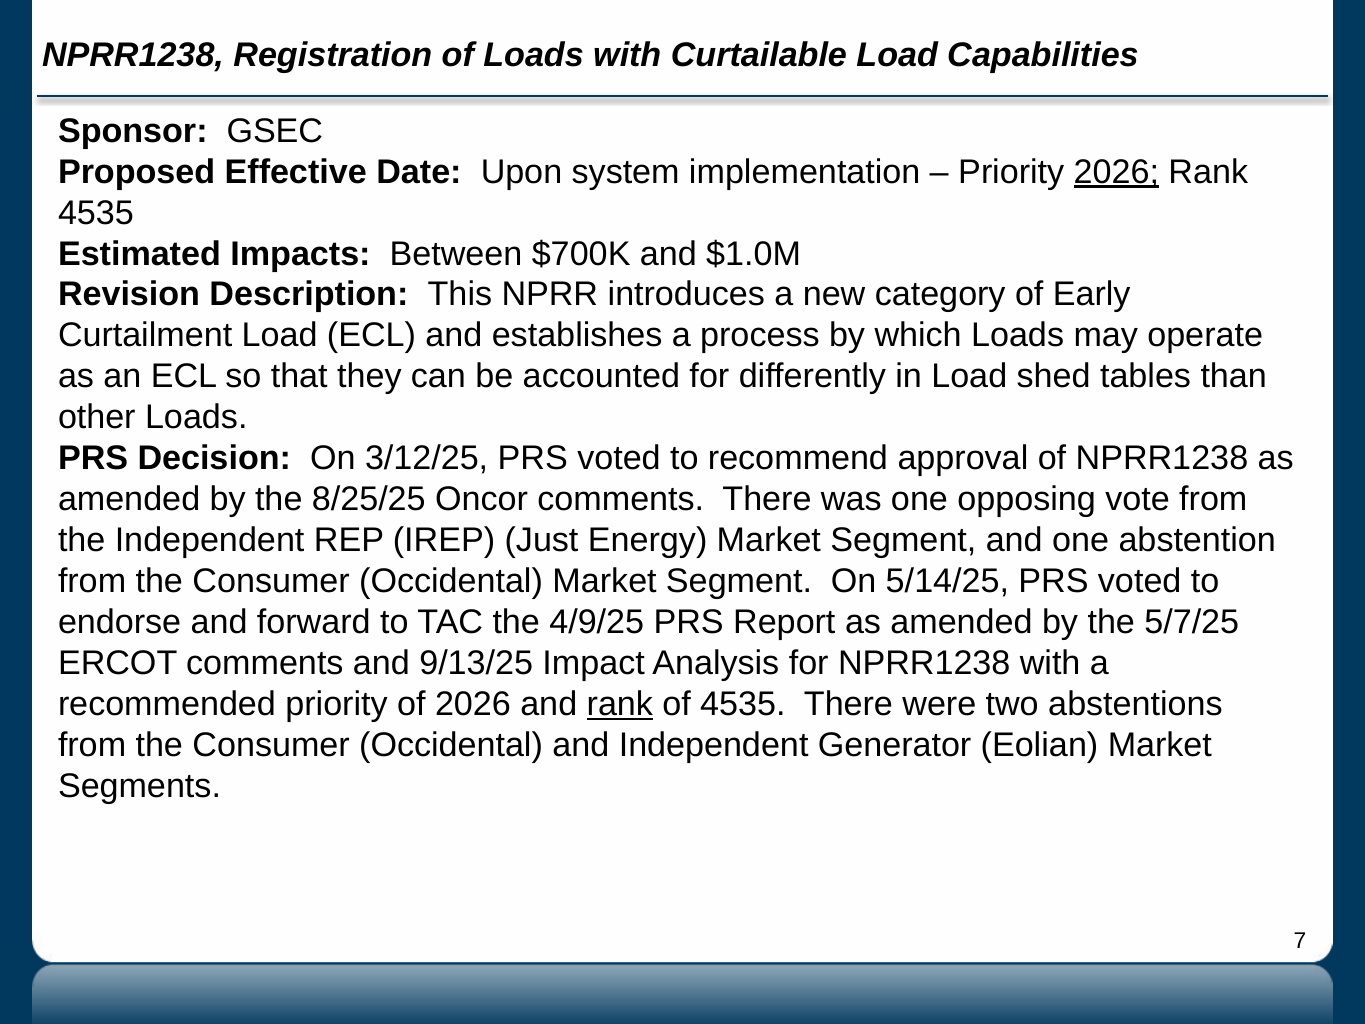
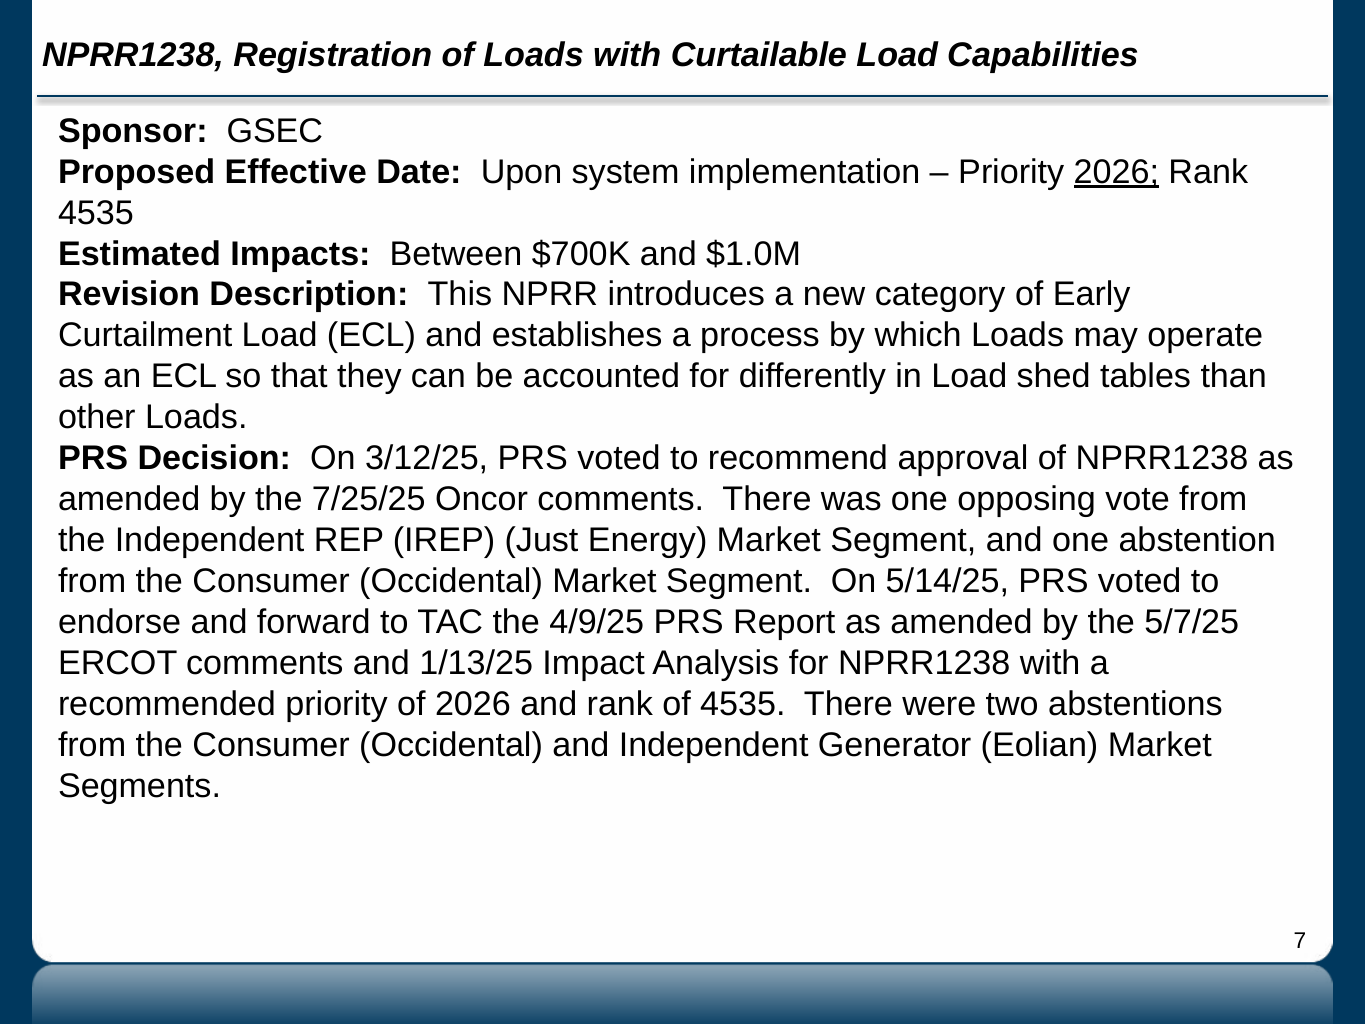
8/25/25: 8/25/25 -> 7/25/25
9/13/25: 9/13/25 -> 1/13/25
rank at (620, 704) underline: present -> none
